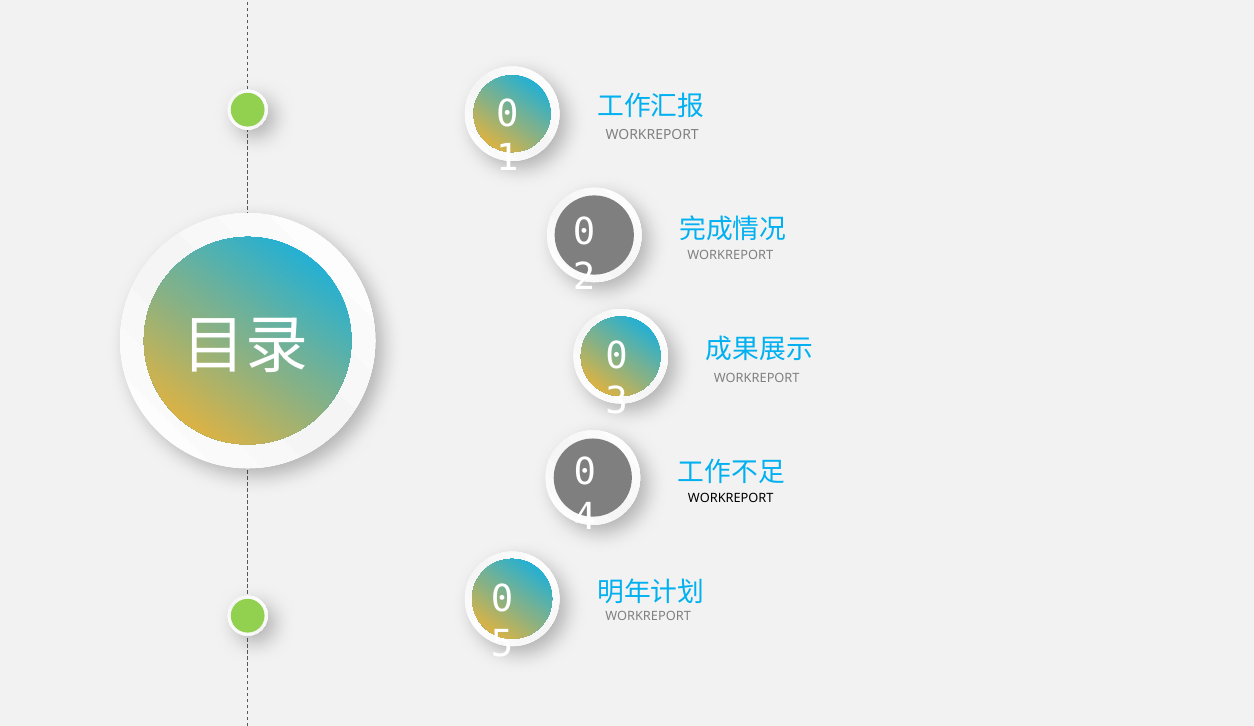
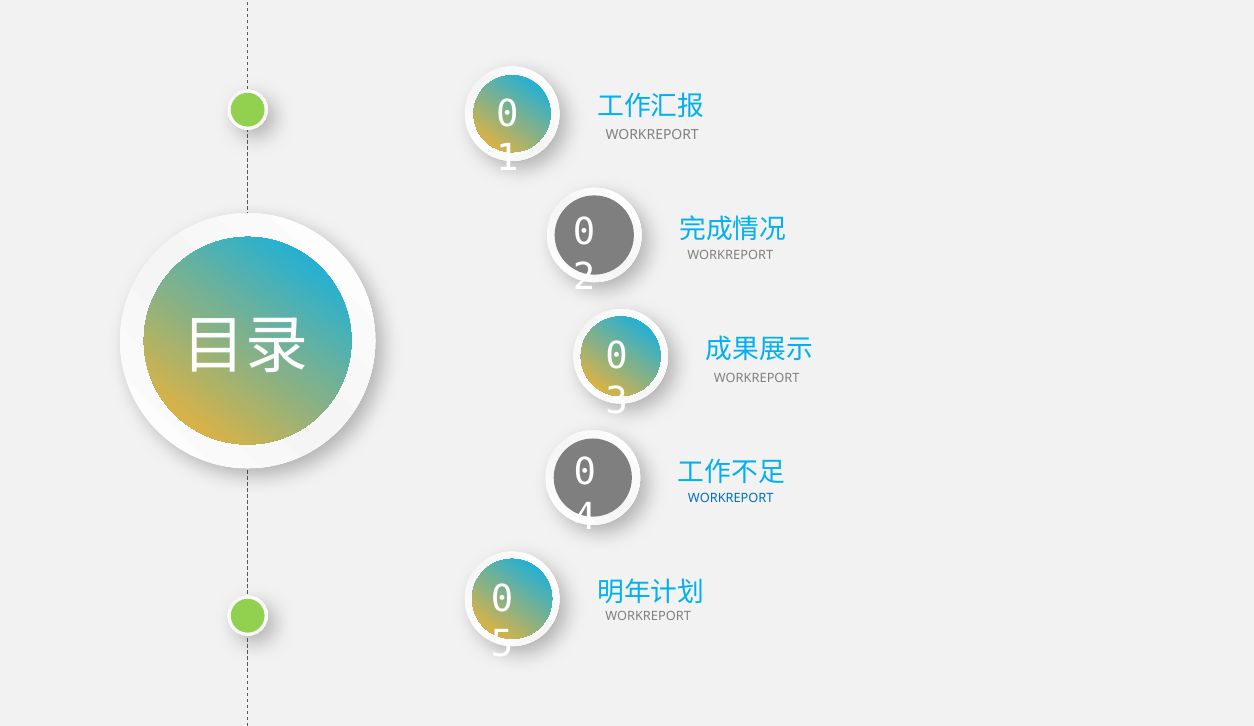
WORKREPORT at (731, 498) colour: black -> blue
